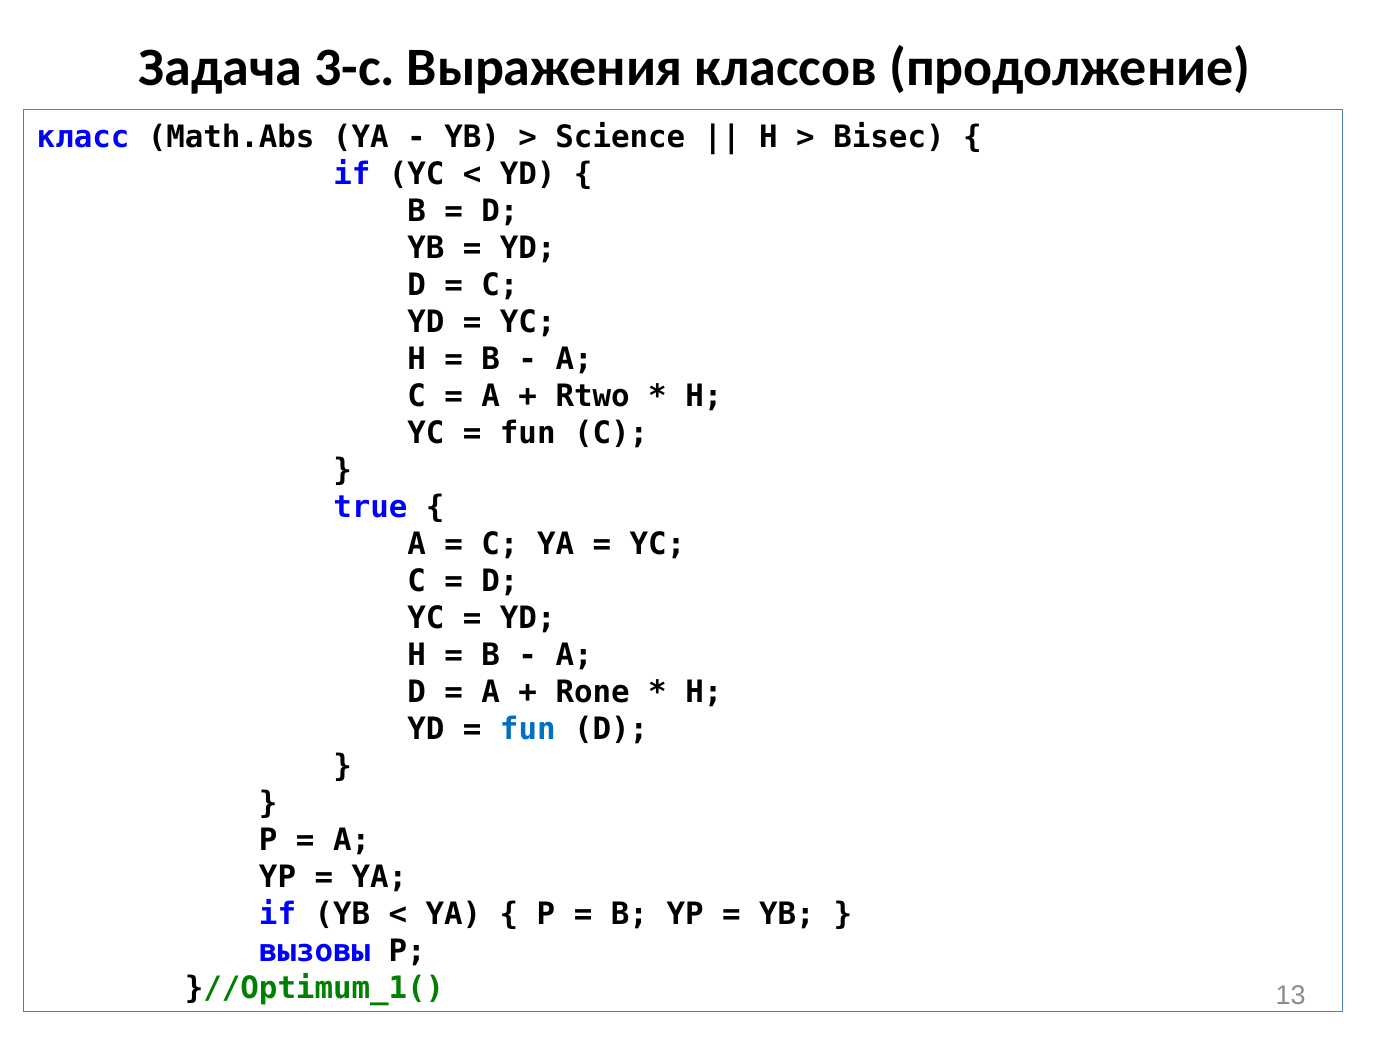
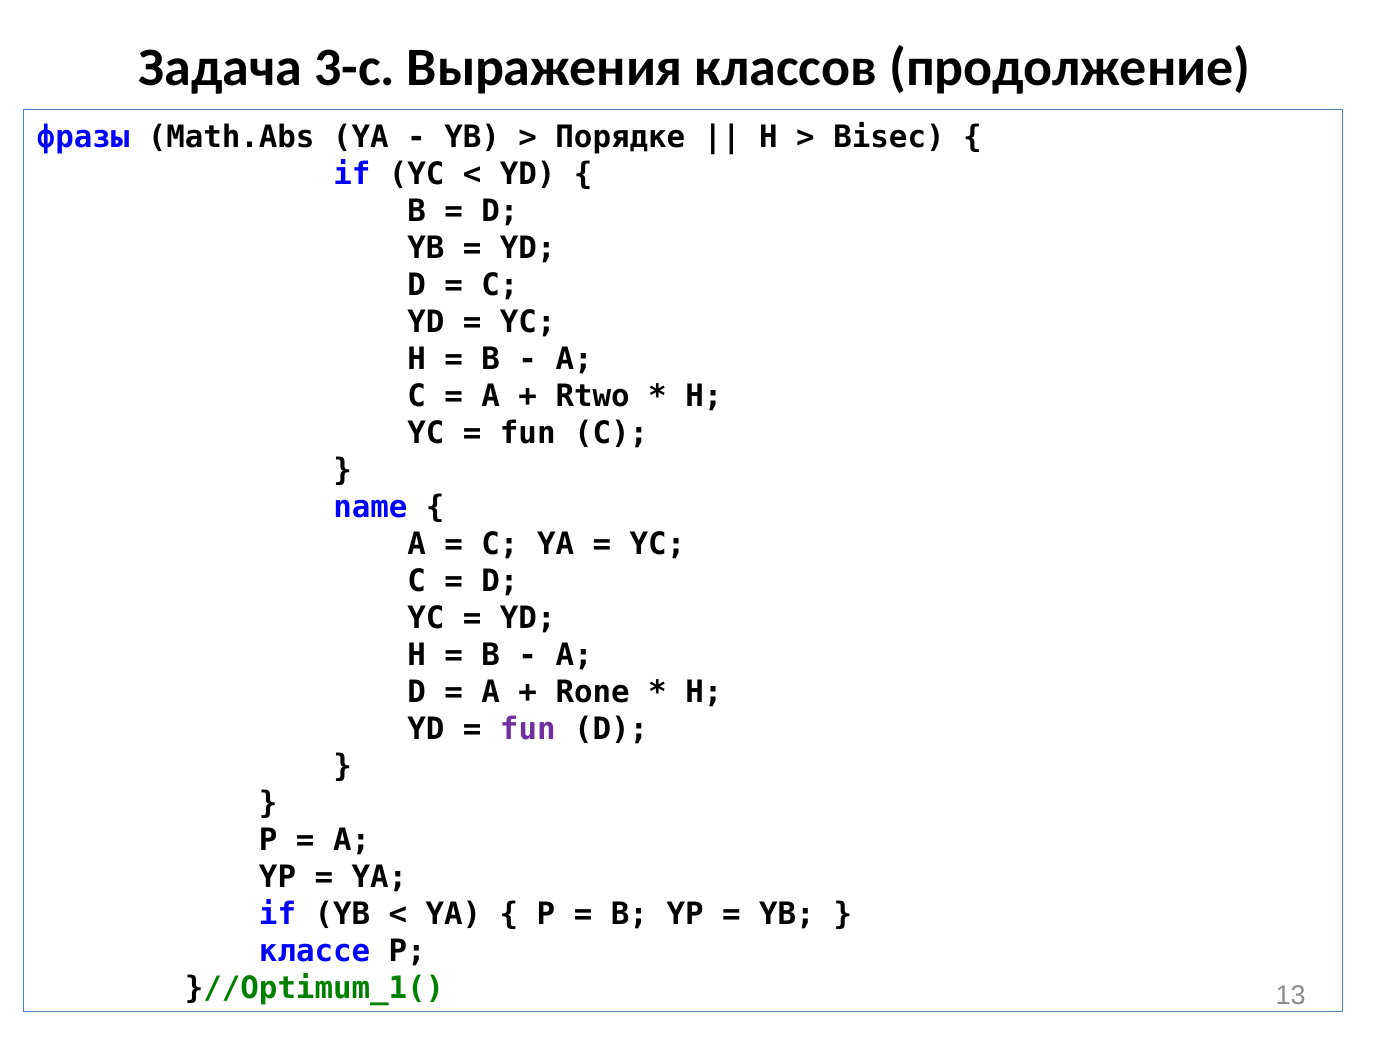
класс: класс -> фразы
Science: Science -> Порядке
true: true -> name
fun at (528, 729) colour: blue -> purple
вызовы: вызовы -> классе
